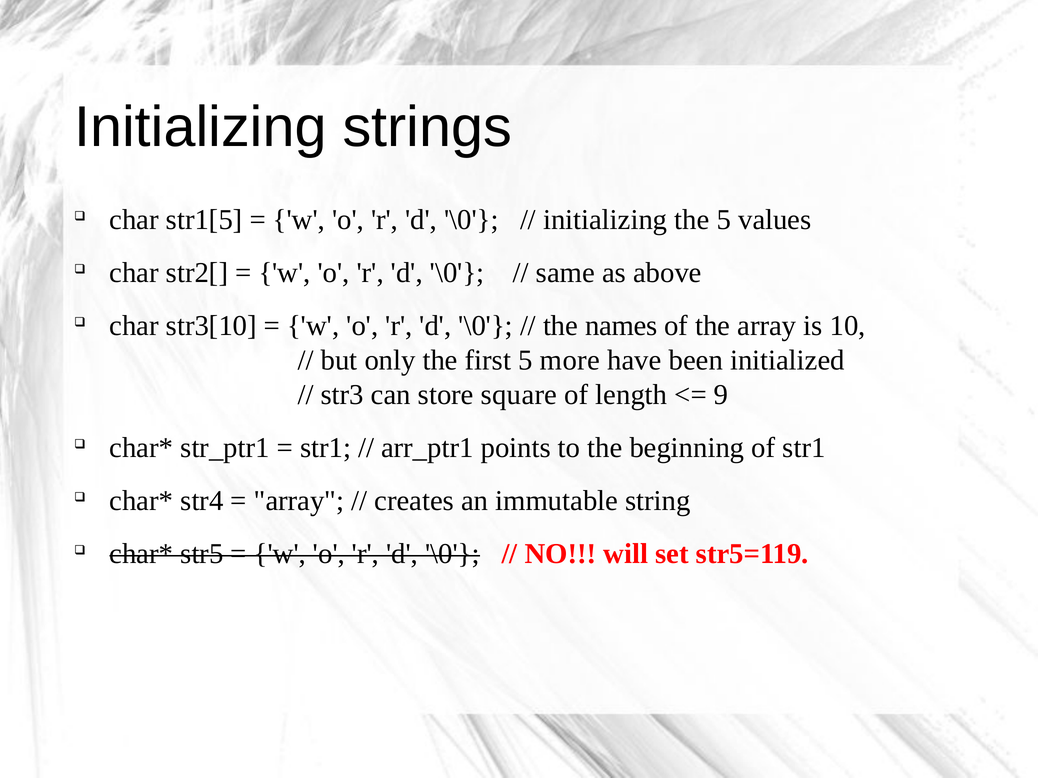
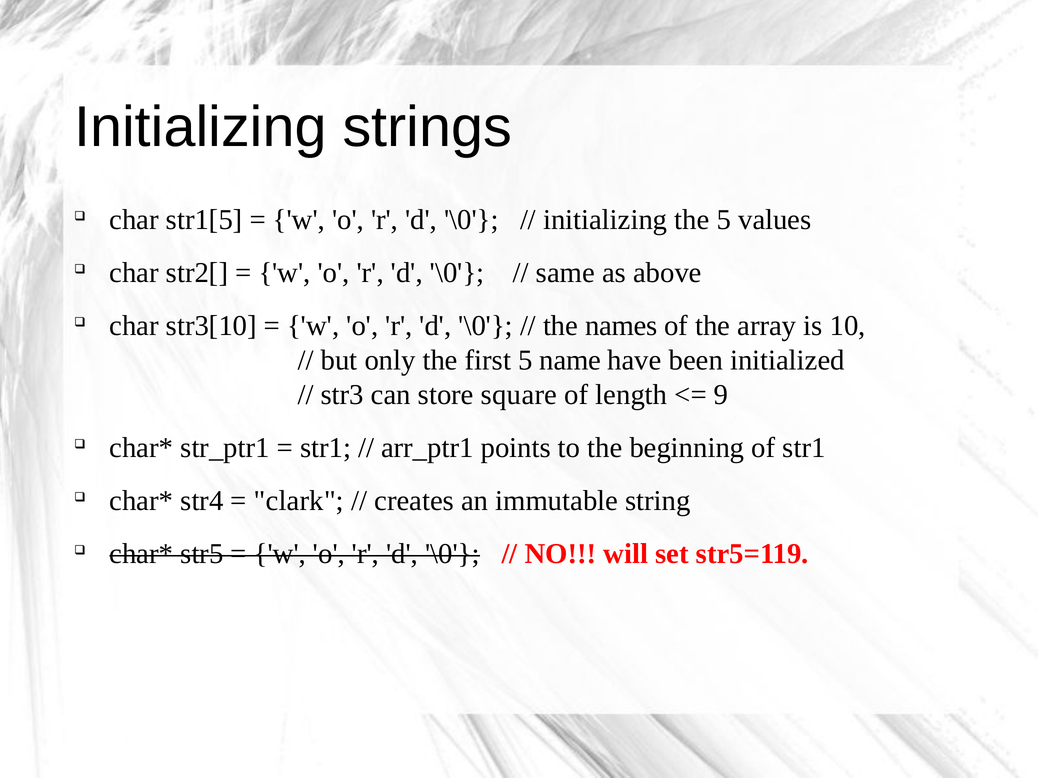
more: more -> name
array at (299, 501): array -> clark
